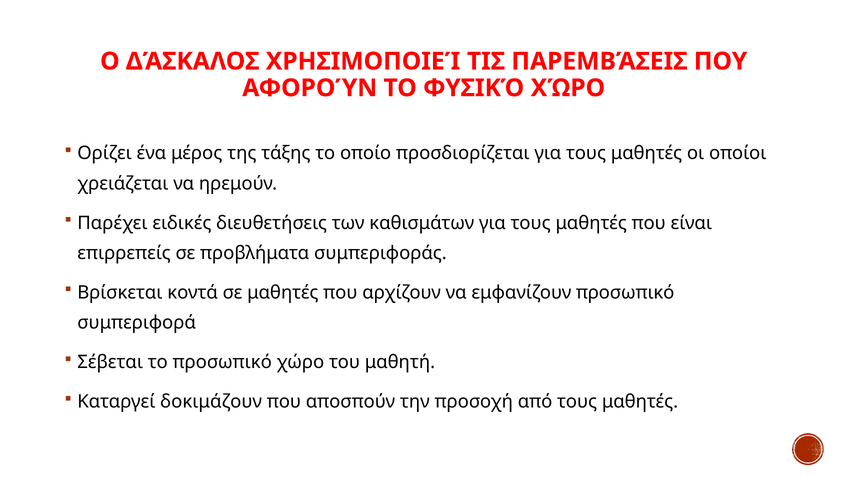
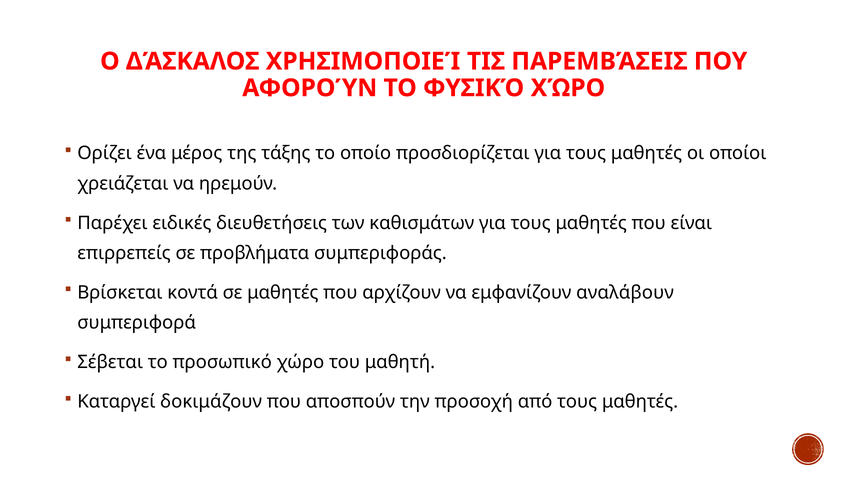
εμφανίζουν προσωπικό: προσωπικό -> αναλάβουν
